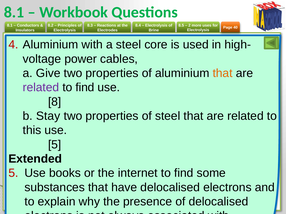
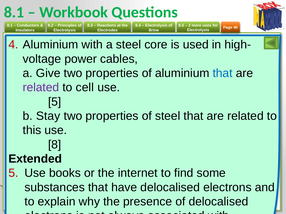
that at (223, 73) colour: orange -> blue
find at (85, 88): find -> cell
8 at (55, 102): 8 -> 5
5 at (55, 145): 5 -> 8
